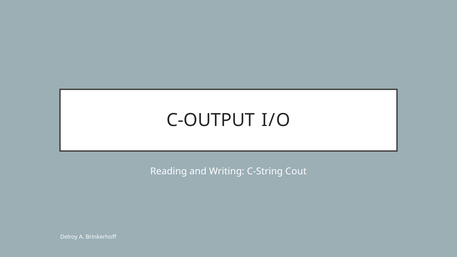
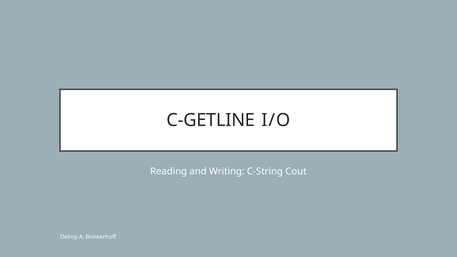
C-OUTPUT: C-OUTPUT -> C-GETLINE
